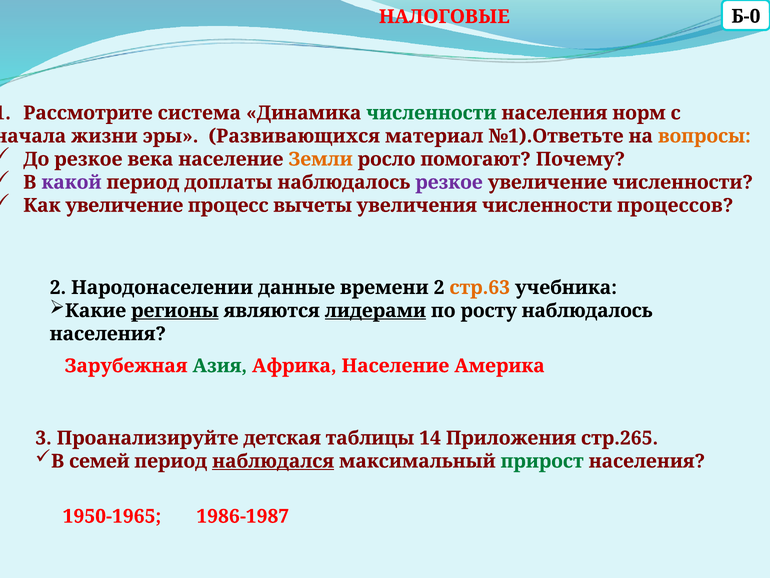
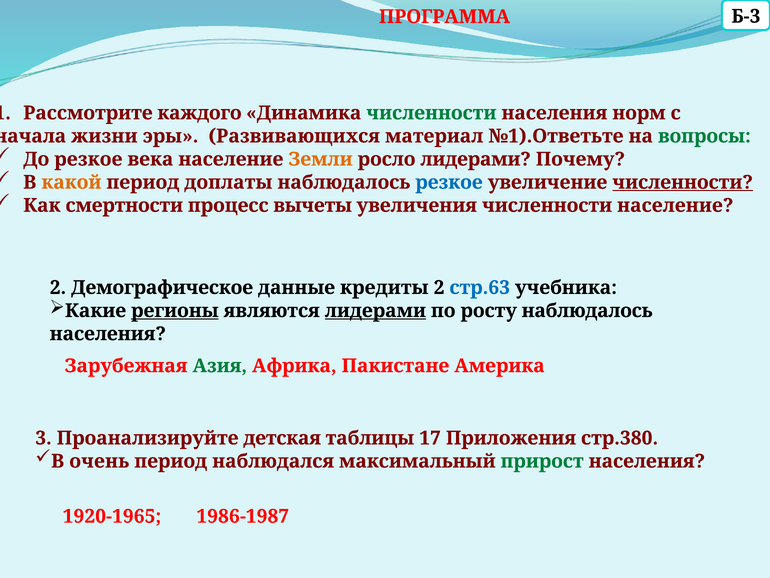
Б-0: Б-0 -> Б-3
НАЛОГОВЫЕ: НАЛОГОВЫЕ -> ПРОГРАММА
система: система -> каждого
вопросы colour: orange -> green
росло помогают: помогают -> лидерами
какой colour: purple -> orange
резкое at (449, 182) colour: purple -> blue
численности at (683, 182) underline: none -> present
Как увеличение: увеличение -> смертности
численности процессов: процессов -> население
Народонаселении: Народонаселении -> Демографическое
времени: времени -> кредиты
стр.63 colour: orange -> blue
Африка Население: Население -> Пакистане
14: 14 -> 17
стр.265: стр.265 -> стр.380
семей: семей -> очень
наблюдался underline: present -> none
1950-1965: 1950-1965 -> 1920-1965
